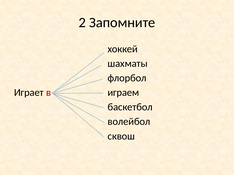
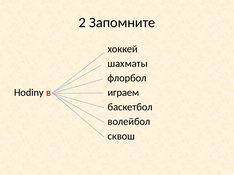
Играет: Играет -> Hodiny
